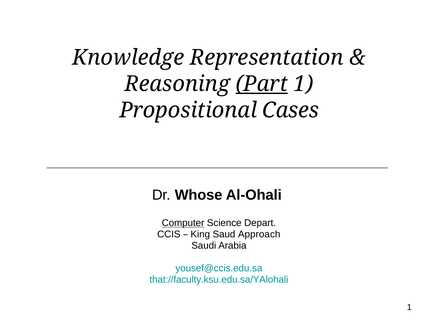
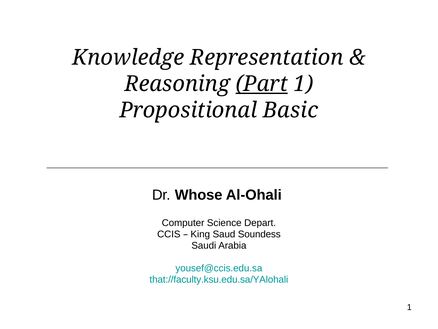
Cases: Cases -> Basic
Computer underline: present -> none
Approach: Approach -> Soundess
